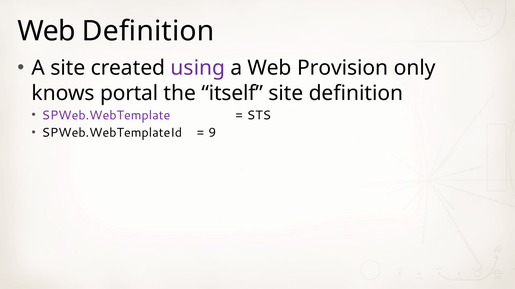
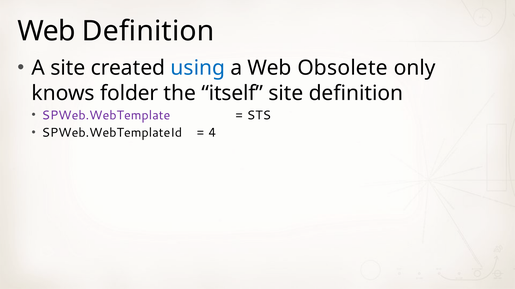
using colour: purple -> blue
Provision: Provision -> Obsolete
portal: portal -> folder
9: 9 -> 4
